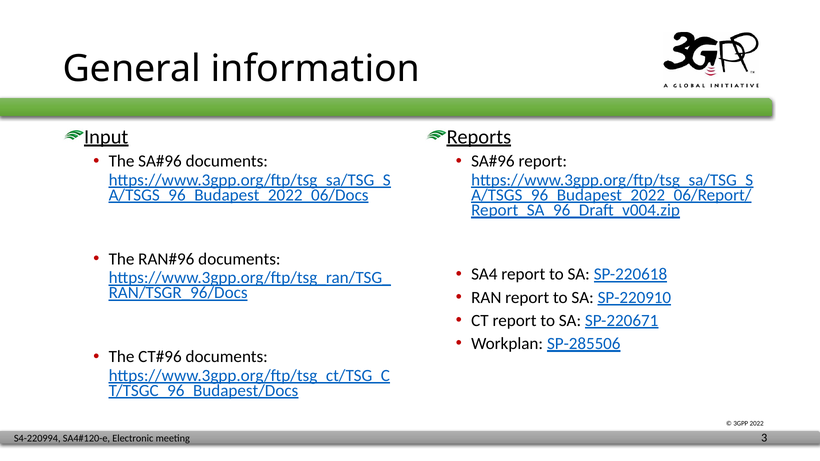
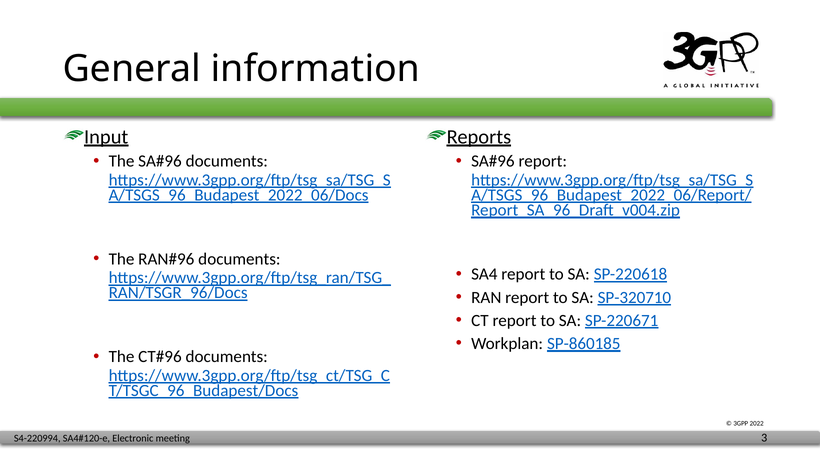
SP-220910: SP-220910 -> SP-320710
SP-285506: SP-285506 -> SP-860185
